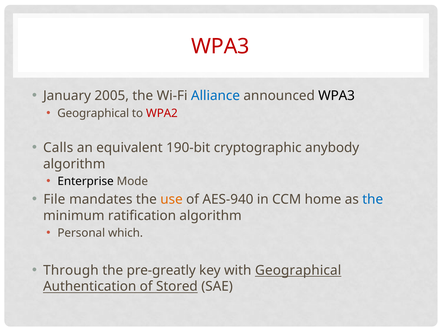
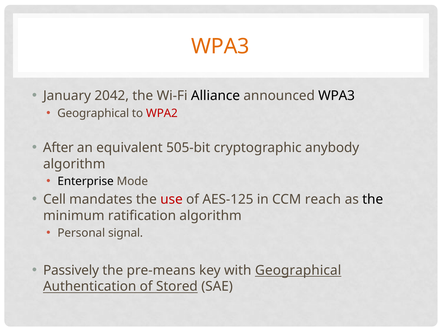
WPA3 at (220, 46) colour: red -> orange
2005: 2005 -> 2042
Alliance colour: blue -> black
Calls: Calls -> After
190-bit: 190-bit -> 505-bit
File: File -> Cell
use colour: orange -> red
AES-940: AES-940 -> AES-125
home: home -> reach
the at (373, 200) colour: blue -> black
which: which -> signal
Through: Through -> Passively
pre-greatly: pre-greatly -> pre-means
